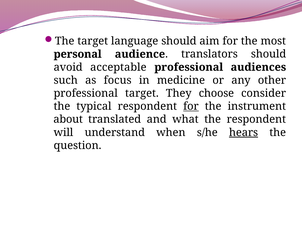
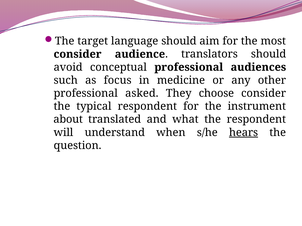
personal at (78, 54): personal -> consider
acceptable: acceptable -> conceptual
professional target: target -> asked
for at (191, 107) underline: present -> none
